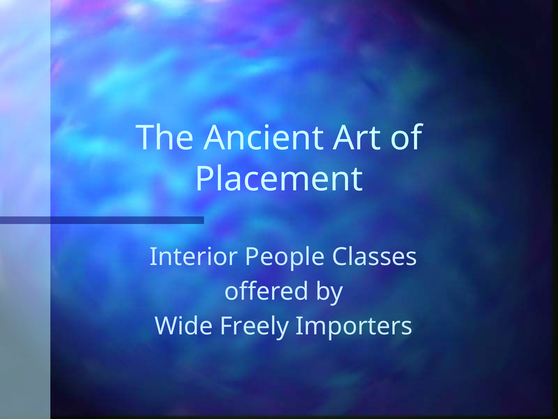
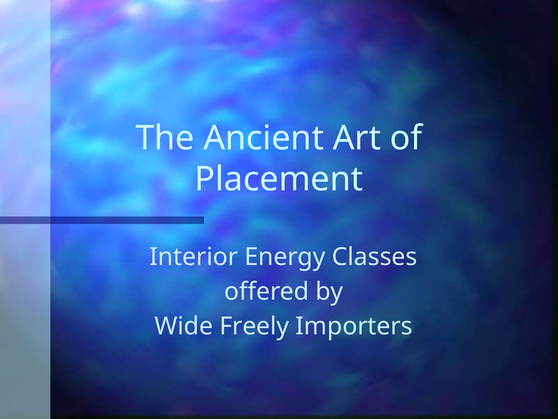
People: People -> Energy
